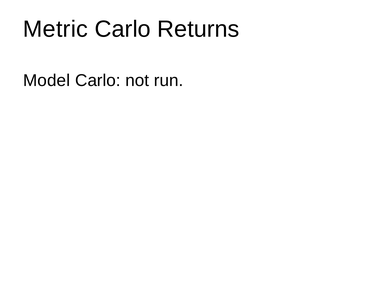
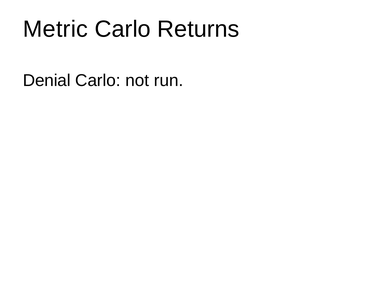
Model: Model -> Denial
